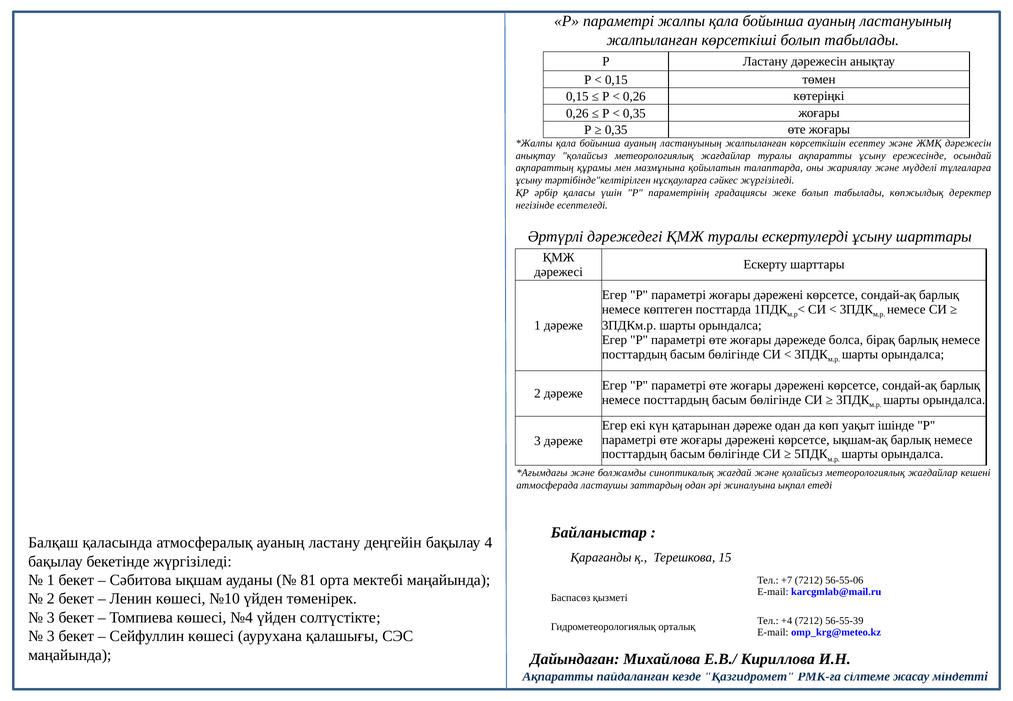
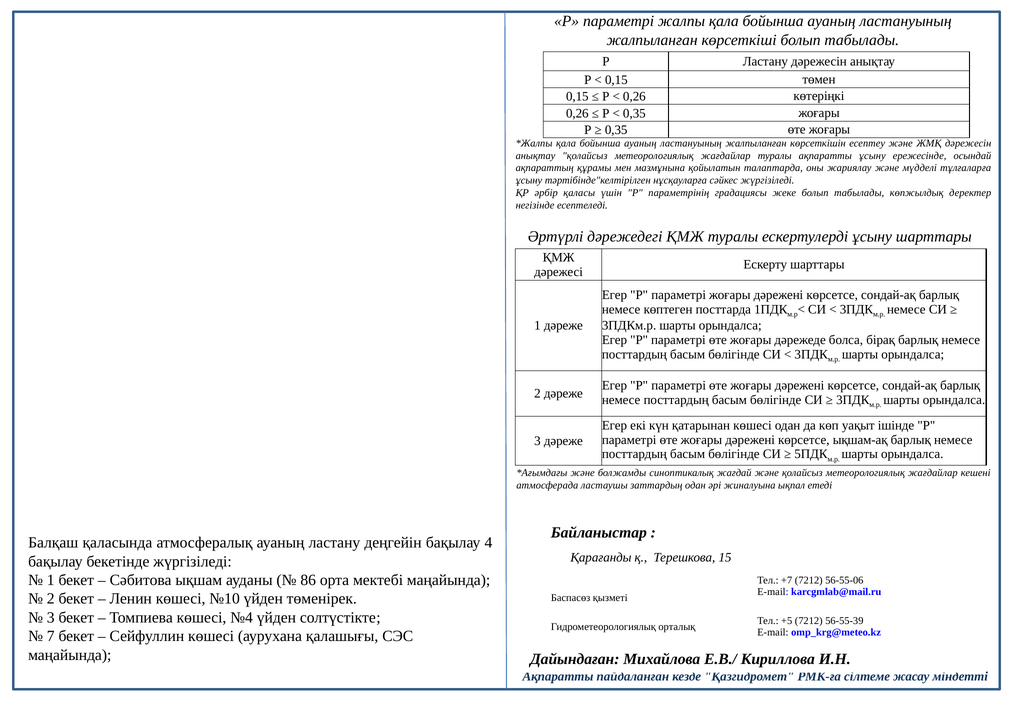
қатарынан дәреже: дәреже -> көшесі
81: 81 -> 86
+4: +4 -> +5
3 at (51, 636): 3 -> 7
